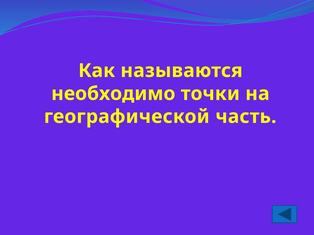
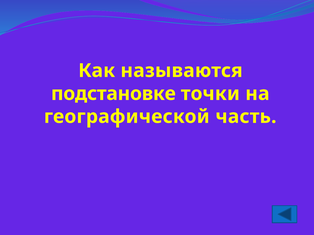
необходимо: необходимо -> подстановке
